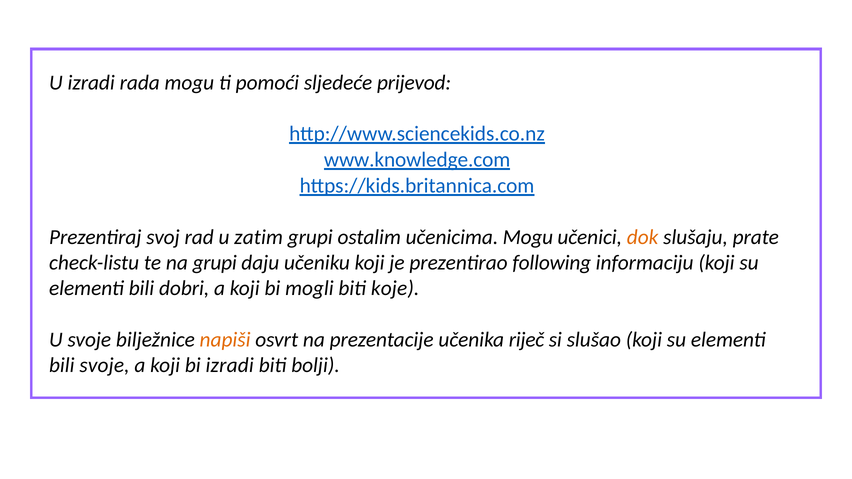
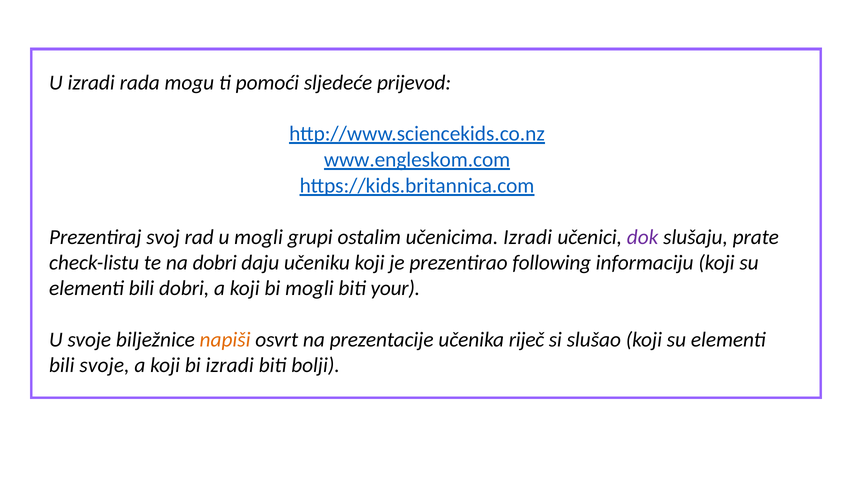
www.knowledge.com: www.knowledge.com -> www.engleskom.com
u zatim: zatim -> mogli
učenicima Mogu: Mogu -> Izradi
dok colour: orange -> purple
na grupi: grupi -> dobri
koje: koje -> your
